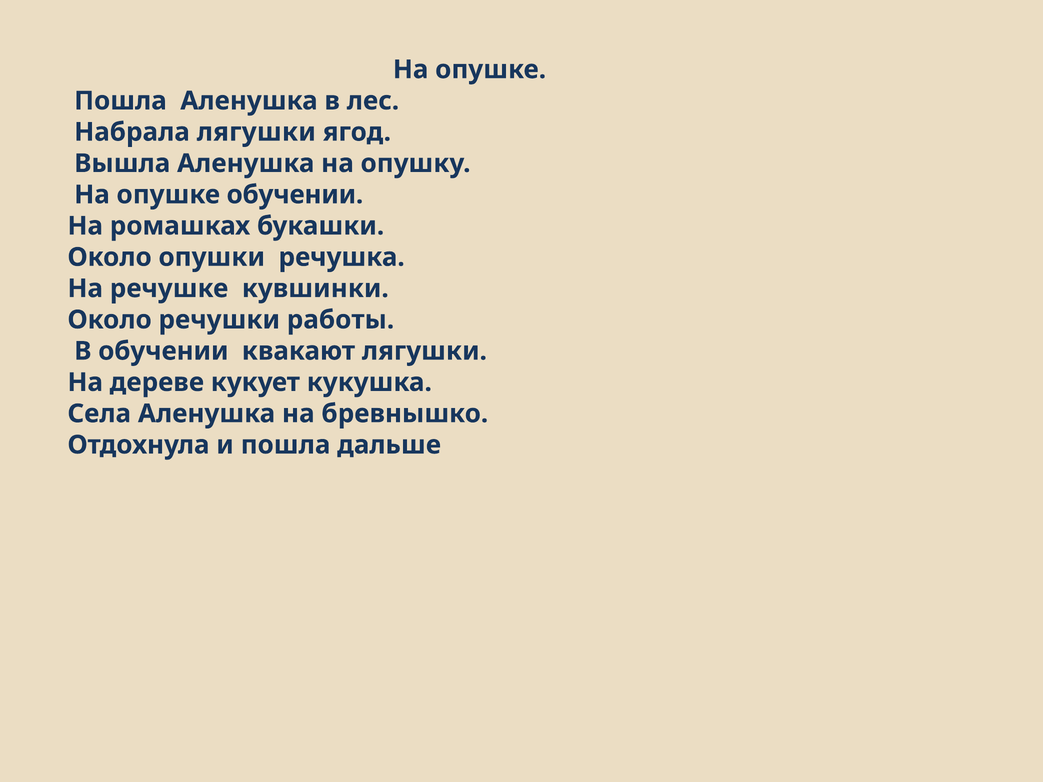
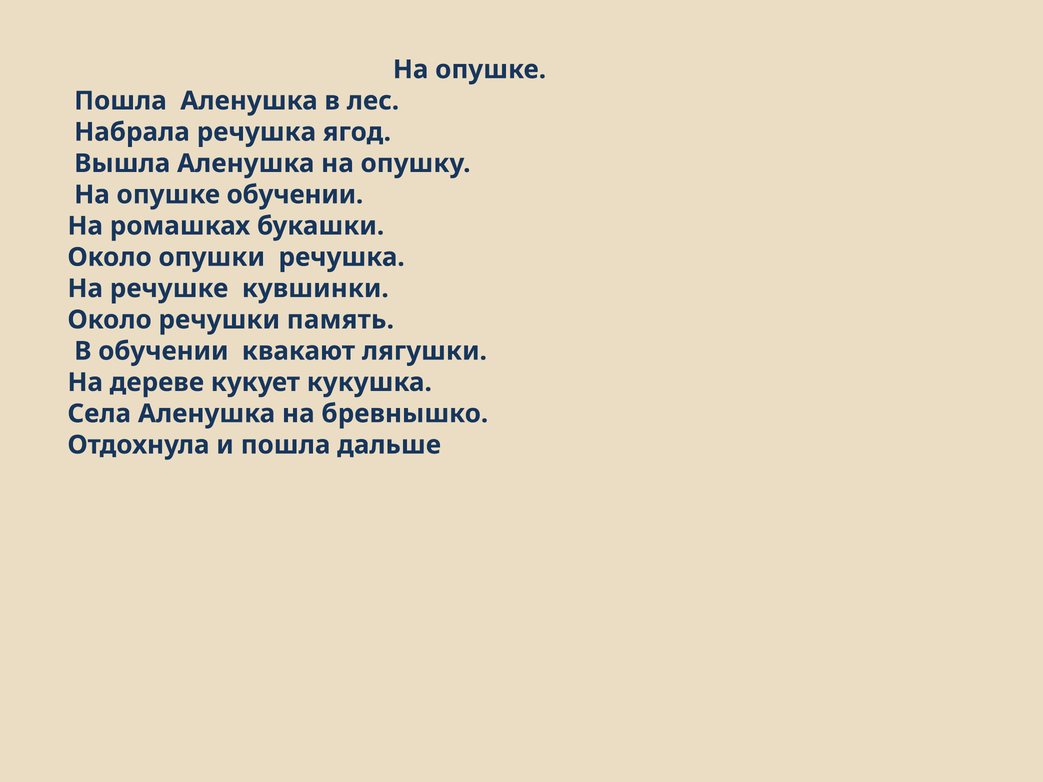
Набрала лягушки: лягушки -> речушка
работы: работы -> память
